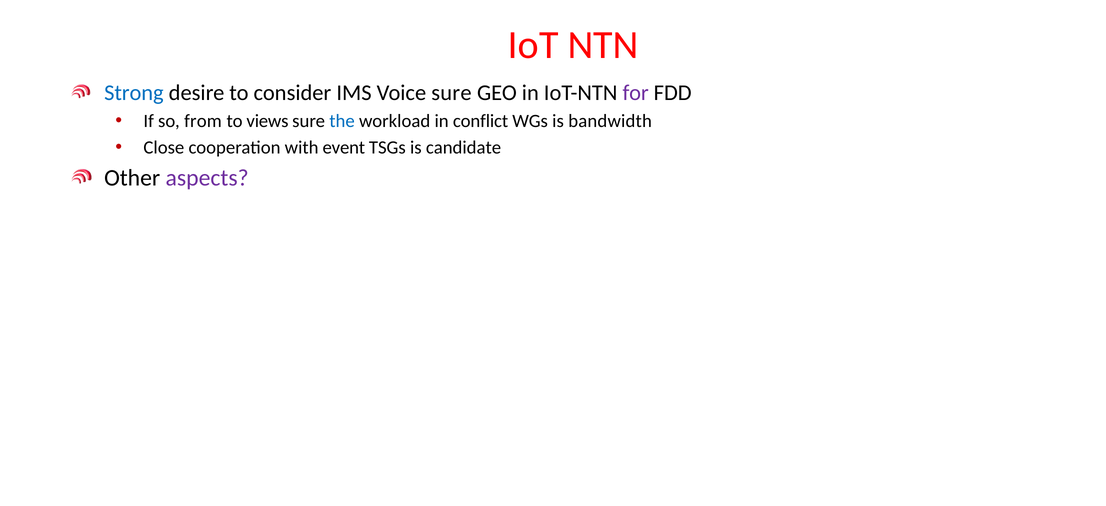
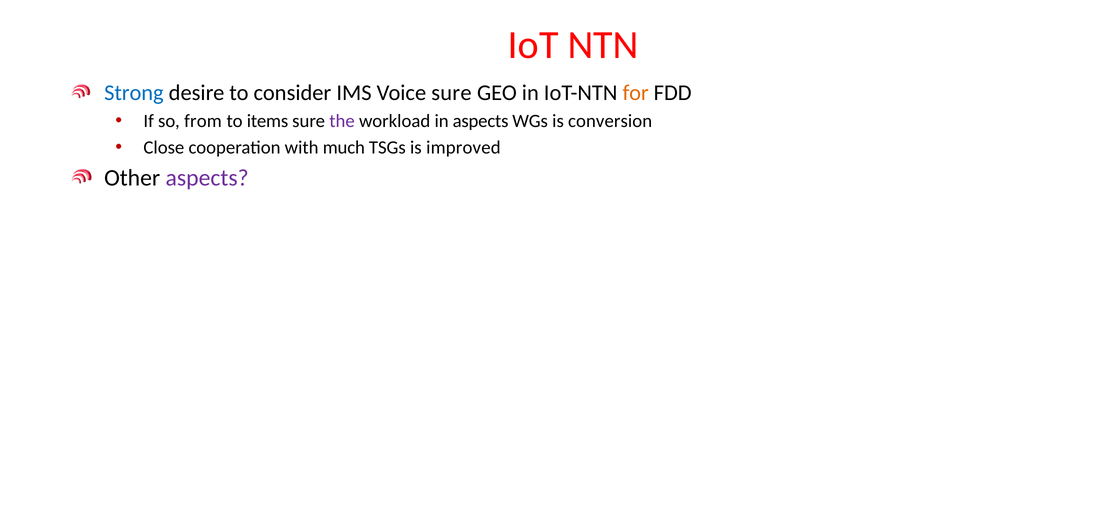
for colour: purple -> orange
views: views -> items
the colour: blue -> purple
in conflict: conflict -> aspects
bandwidth: bandwidth -> conversion
event: event -> much
candidate: candidate -> improved
